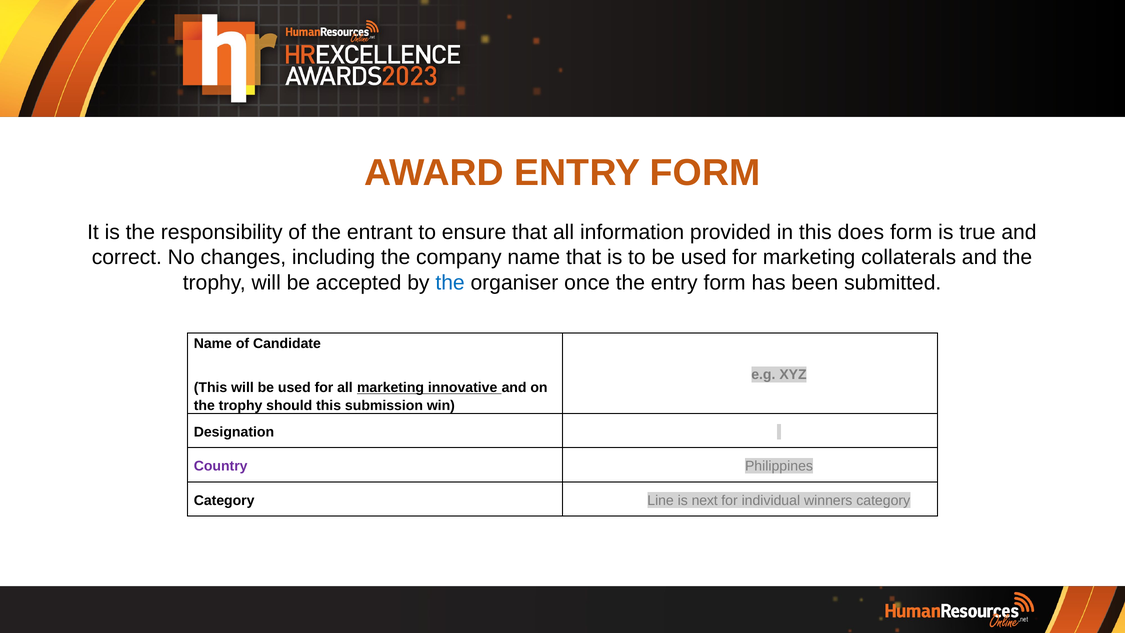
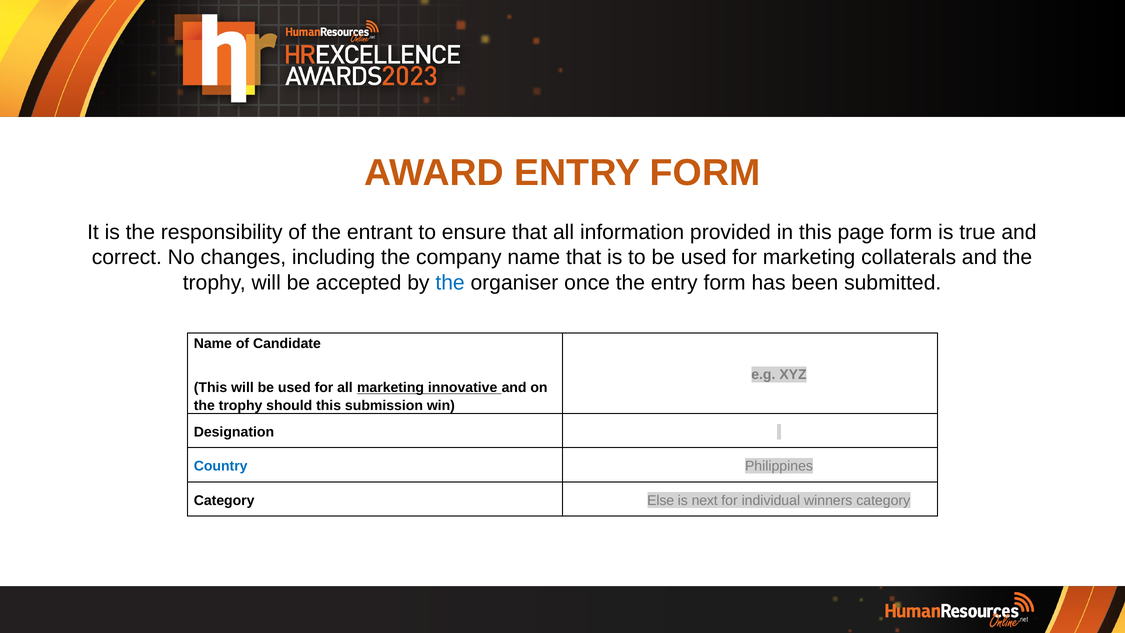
does: does -> page
Country colour: purple -> blue
Line: Line -> Else
